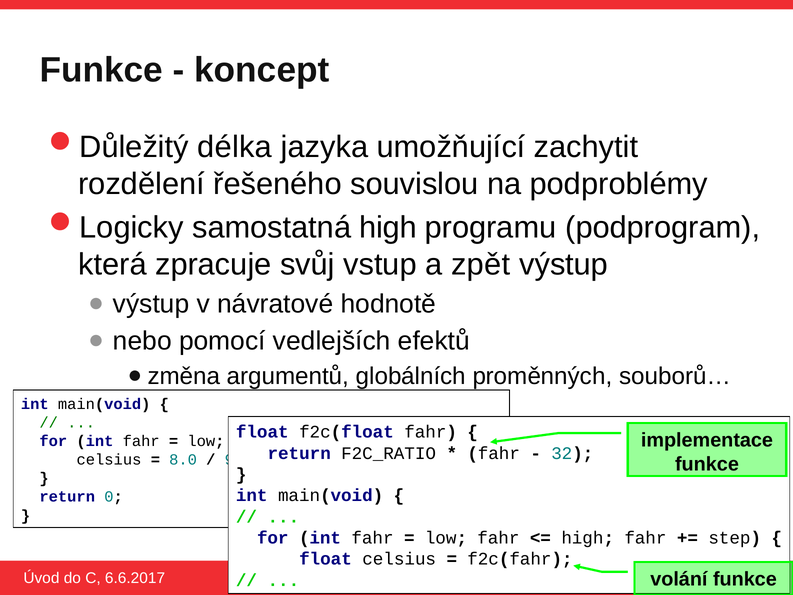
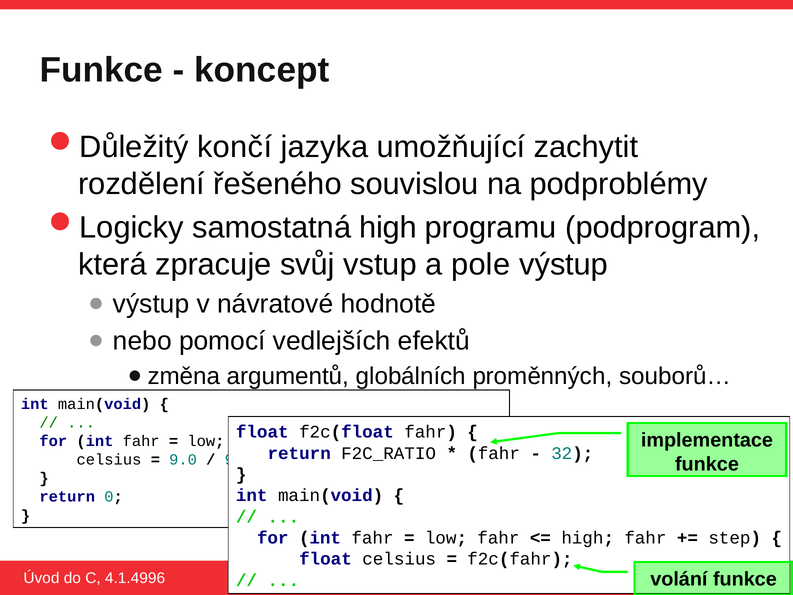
délka: délka -> končí
zpět: zpět -> pole
8.0 at (183, 460): 8.0 -> 9.0
6.6.2017: 6.6.2017 -> 4.1.4996
